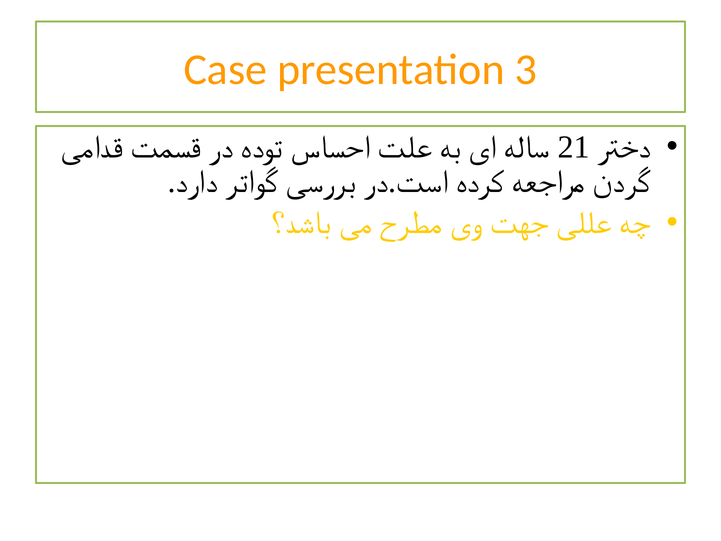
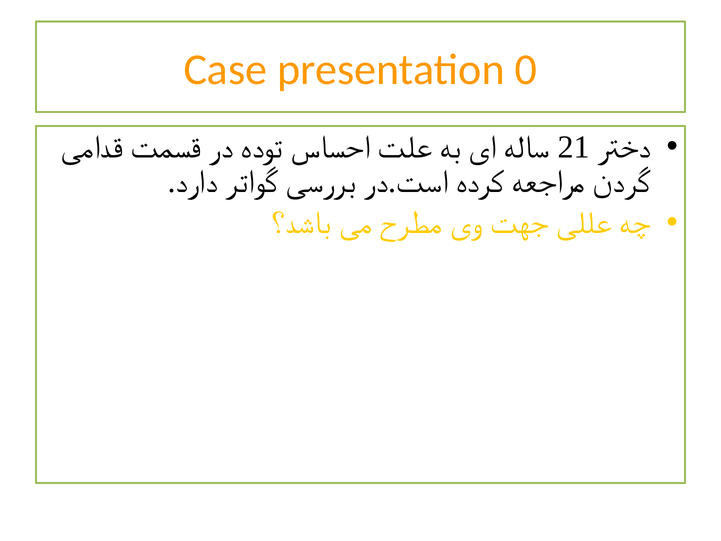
3: 3 -> 0
